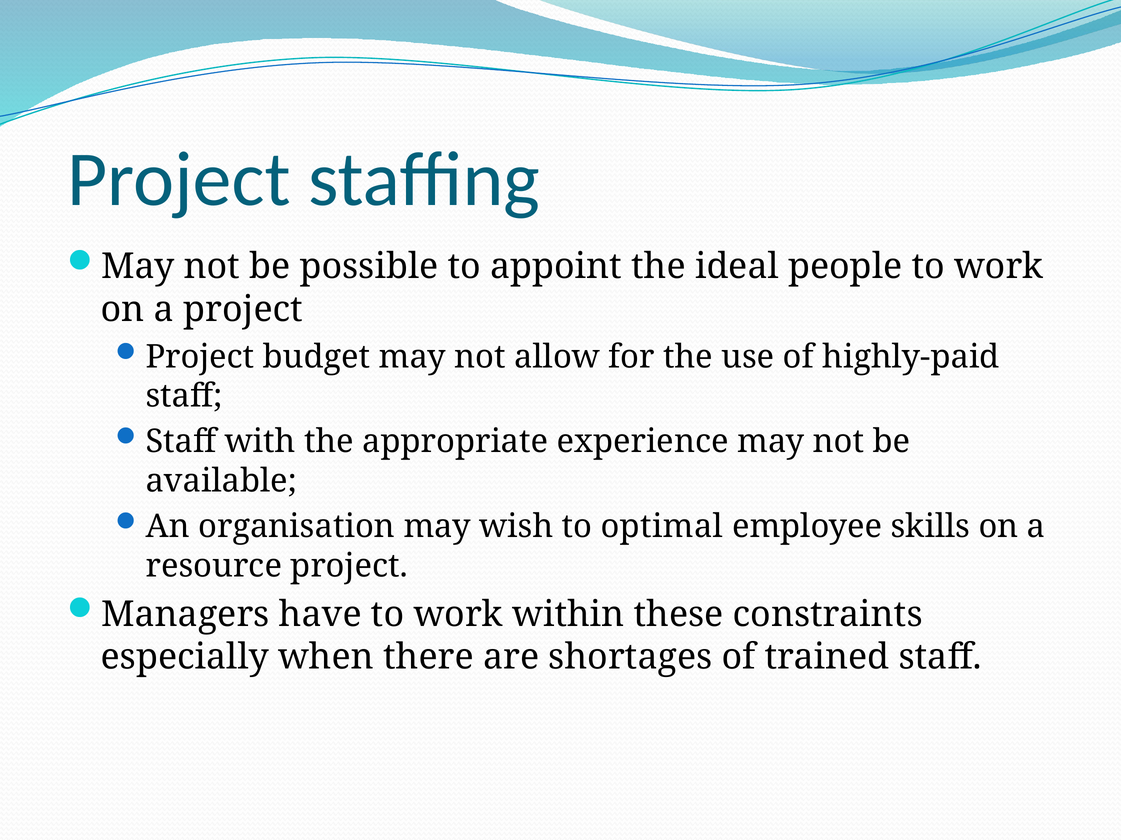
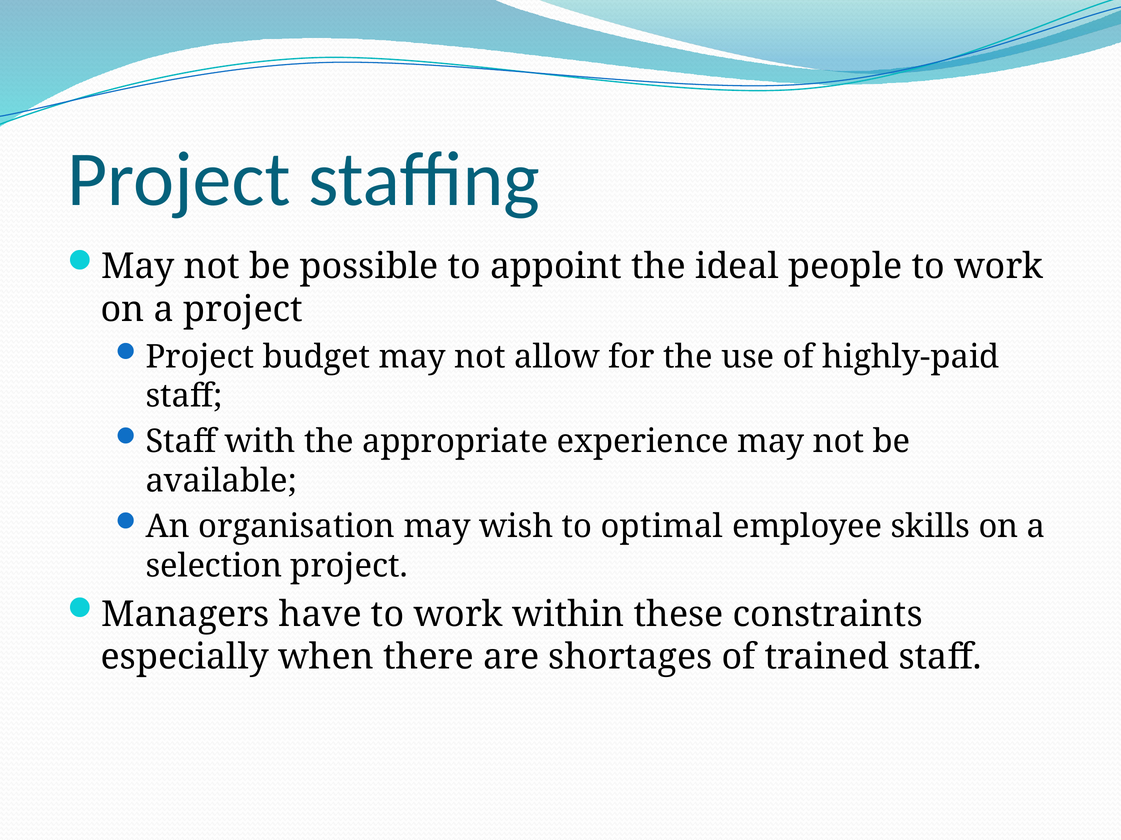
resource: resource -> selection
